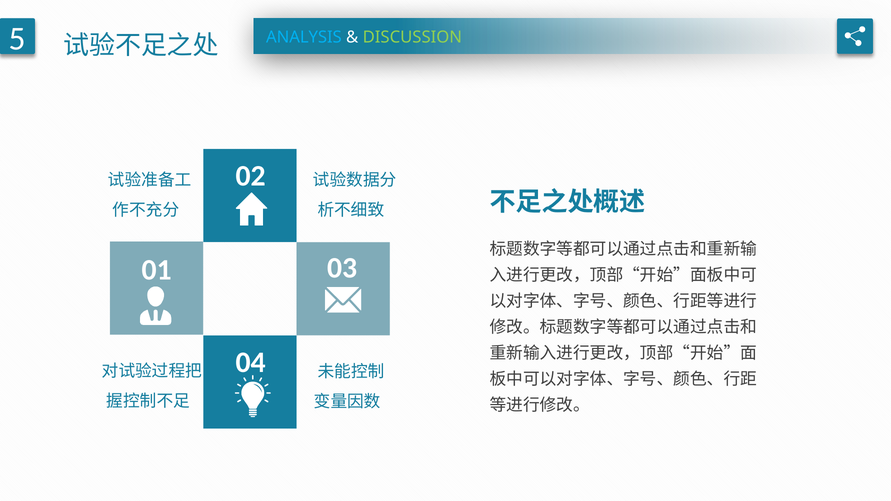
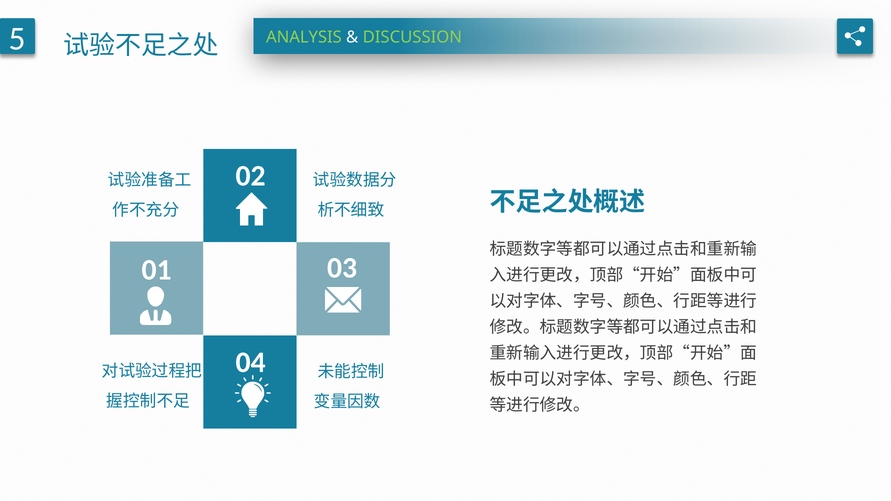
ANALYSIS colour: light blue -> light green
